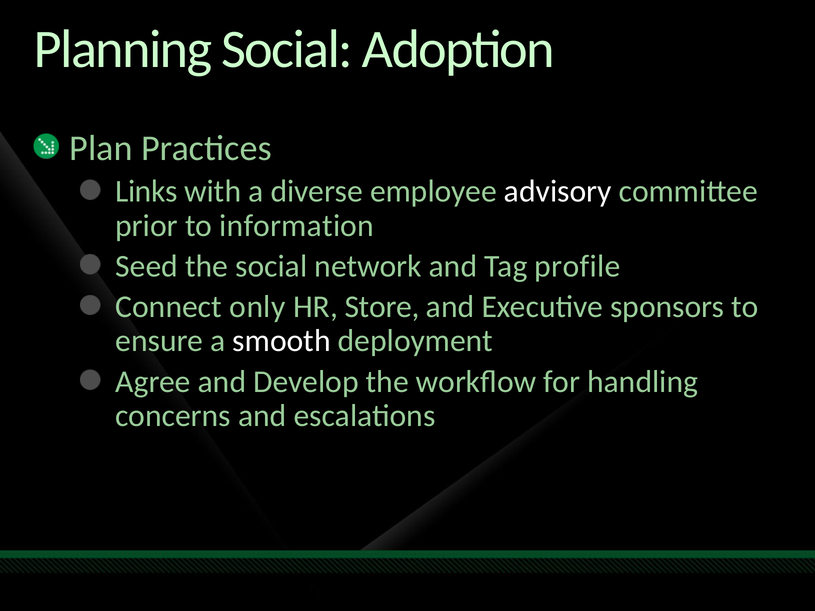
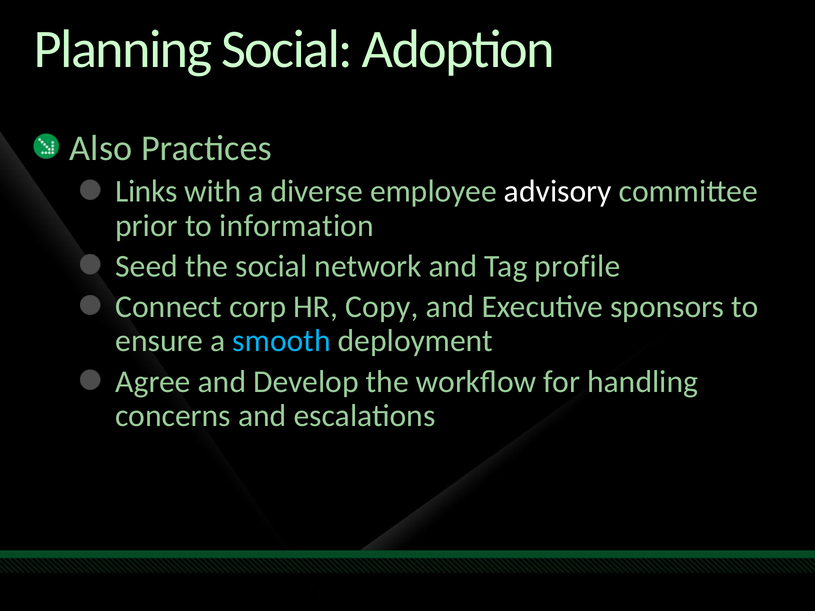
Plan: Plan -> Also
only: only -> corp
Store: Store -> Copy
smooth colour: white -> light blue
